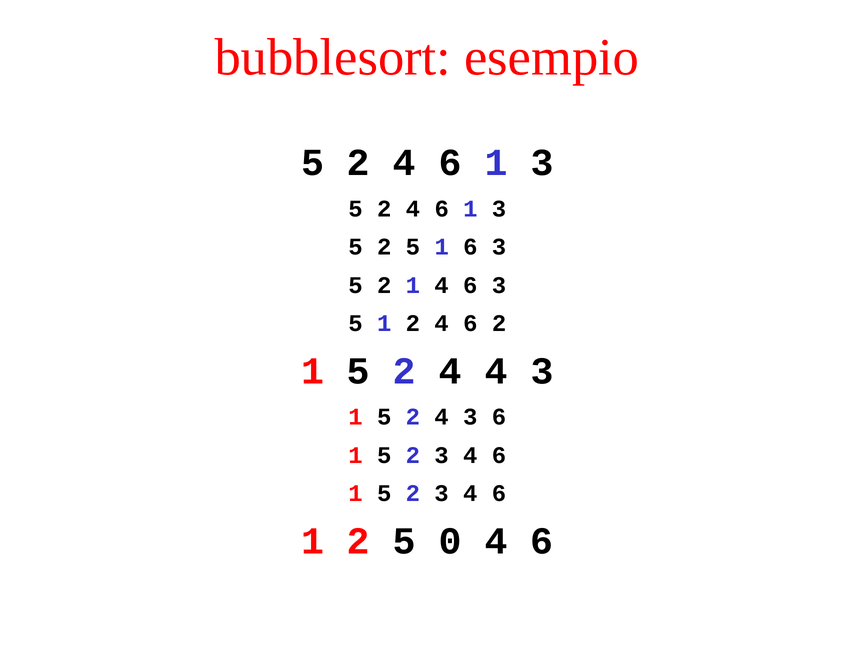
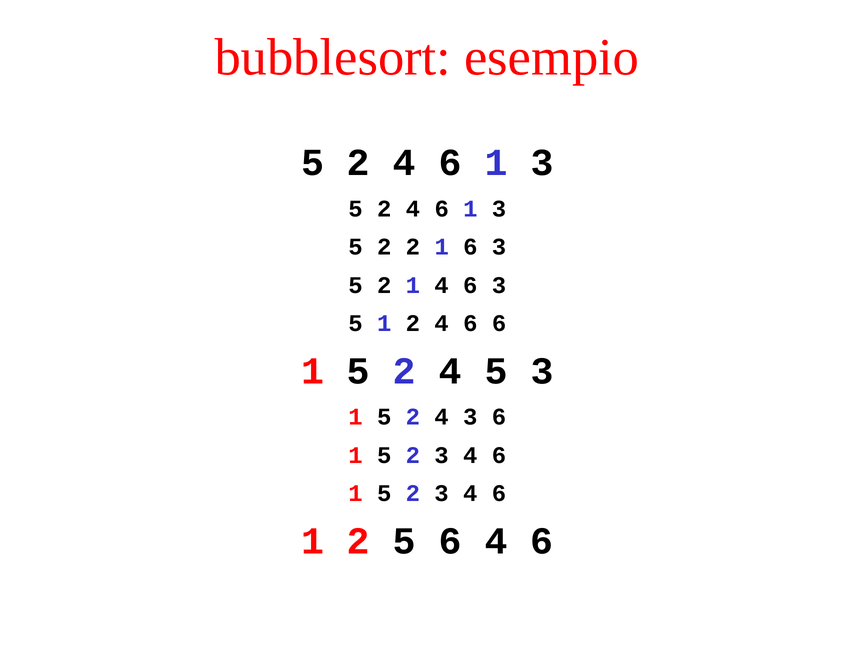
5 2 5: 5 -> 2
6 2: 2 -> 6
4 4: 4 -> 5
5 0: 0 -> 6
